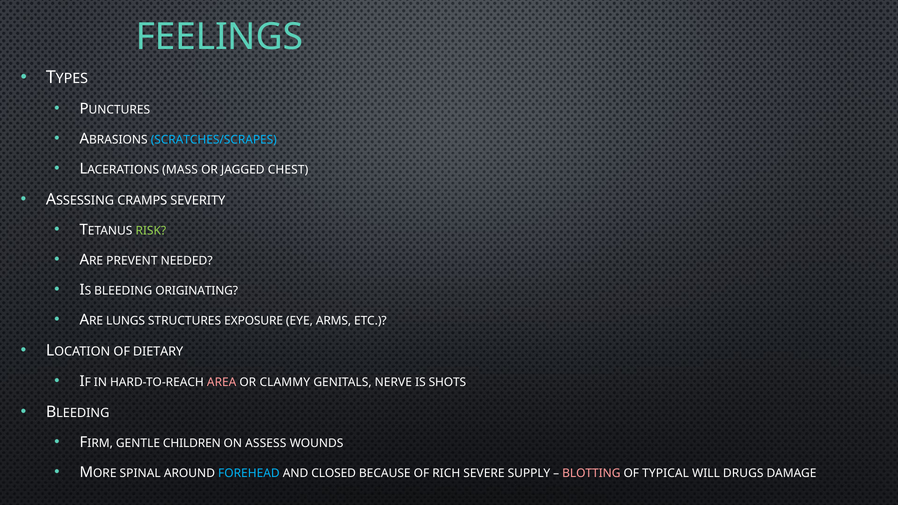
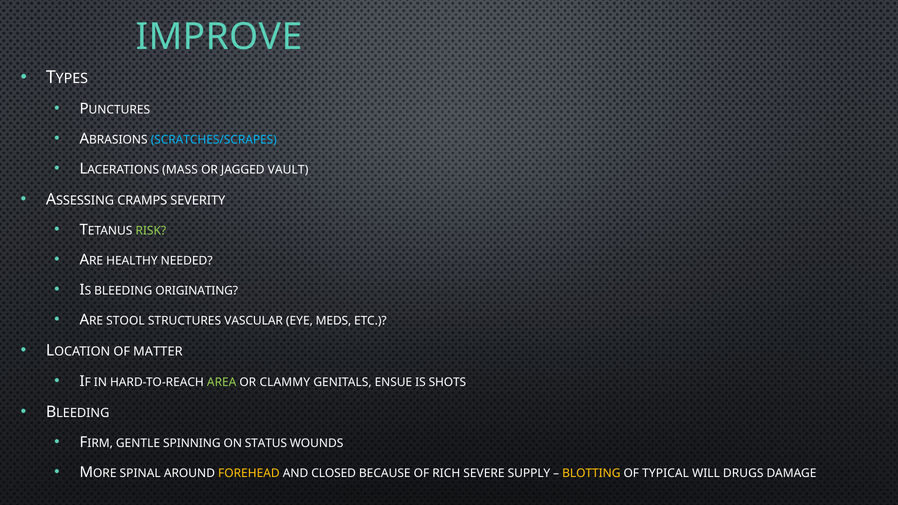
FEELINGS: FEELINGS -> IMPROVE
CHEST: CHEST -> VAULT
PREVENT: PREVENT -> HEALTHY
LUNGS: LUNGS -> STOOL
EXPOSURE: EXPOSURE -> VASCULAR
ARMS: ARMS -> MEDS
DIETARY: DIETARY -> MATTER
AREA colour: pink -> light green
NERVE: NERVE -> ENSUE
CHILDREN: CHILDREN -> SPINNING
ASSESS: ASSESS -> STATUS
FOREHEAD colour: light blue -> yellow
BLOTTING colour: pink -> yellow
